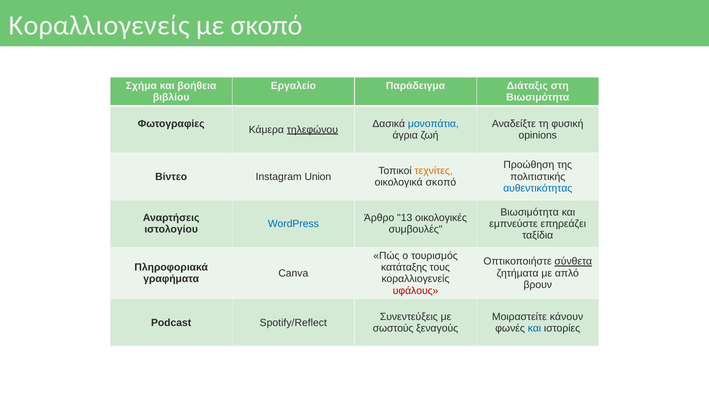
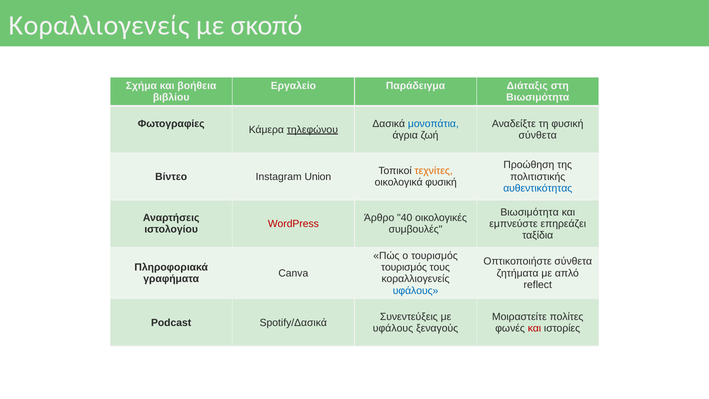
opinions at (538, 135): opinions -> σύνθετα
οικολογικά σκοπό: σκοπό -> φυσική
13: 13 -> 40
WordPress colour: blue -> red
σύνθετα at (573, 261) underline: present -> none
κατάταξης at (404, 267): κατάταξης -> τουρισμός
βρουν: βρουν -> reflect
υφάλους at (416, 290) colour: red -> blue
κάνουν: κάνουν -> πολίτες
Spotify/Reflect: Spotify/Reflect -> Spotify/Δασικά
σωστούς at (393, 328): σωστούς -> υφάλους
και at (534, 328) colour: blue -> red
